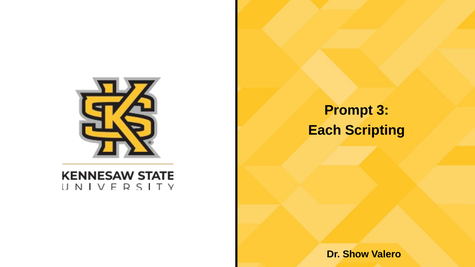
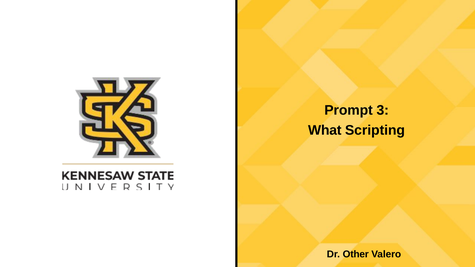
Each: Each -> What
Show: Show -> Other
